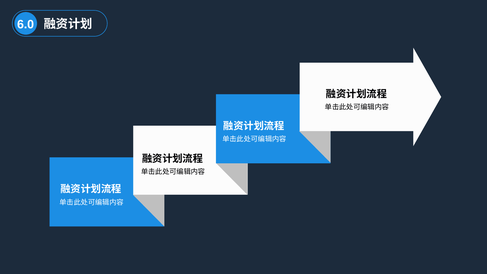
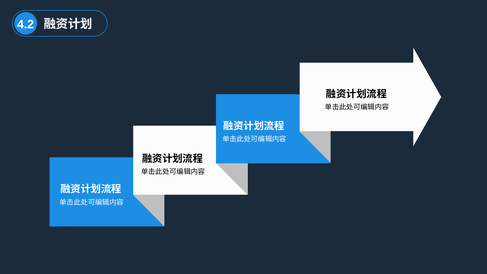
6.0: 6.0 -> 4.2
